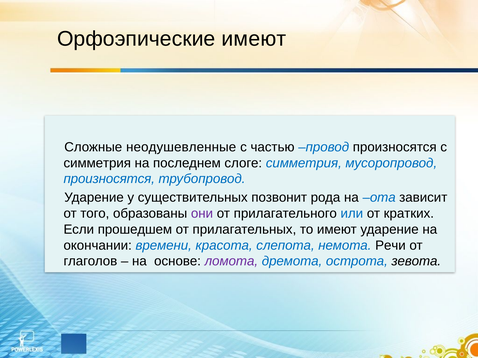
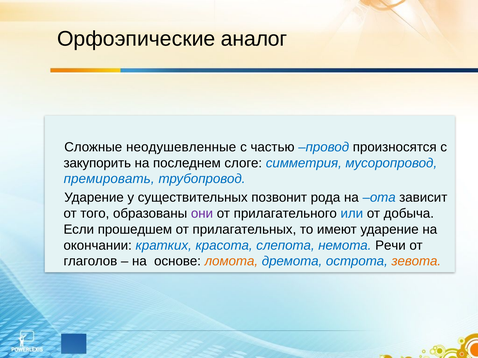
Орфоэпические имеют: имеют -> аналог
симметрия at (97, 163): симметрия -> закупорить
произносятся at (109, 179): произносятся -> премировать
кратких: кратких -> добыча
времени: времени -> кратких
ломота colour: purple -> orange
зевота colour: black -> orange
